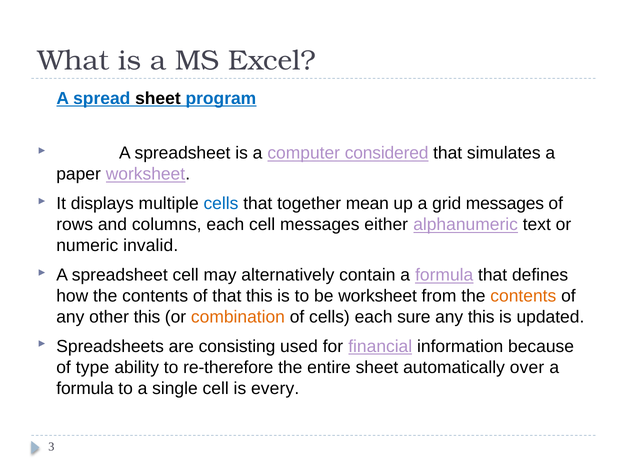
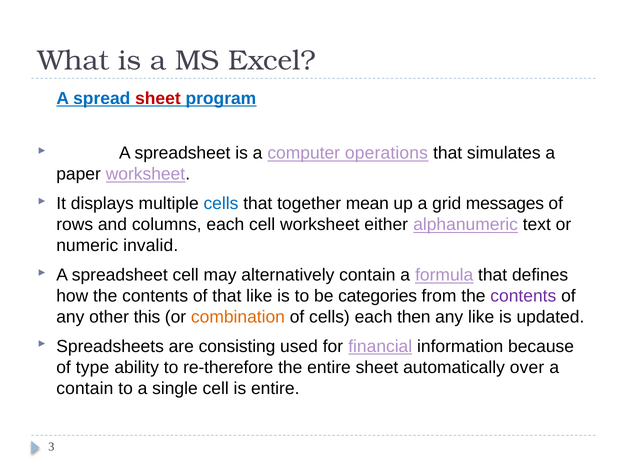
sheet at (158, 98) colour: black -> red
considered: considered -> operations
cell messages: messages -> worksheet
that this: this -> like
be worksheet: worksheet -> categories
contents at (523, 296) colour: orange -> purple
sure: sure -> then
any this: this -> like
formula at (85, 389): formula -> contain
is every: every -> entire
